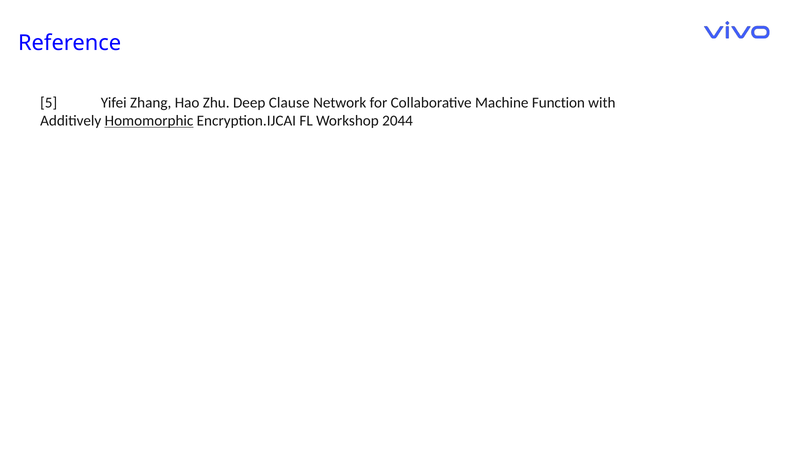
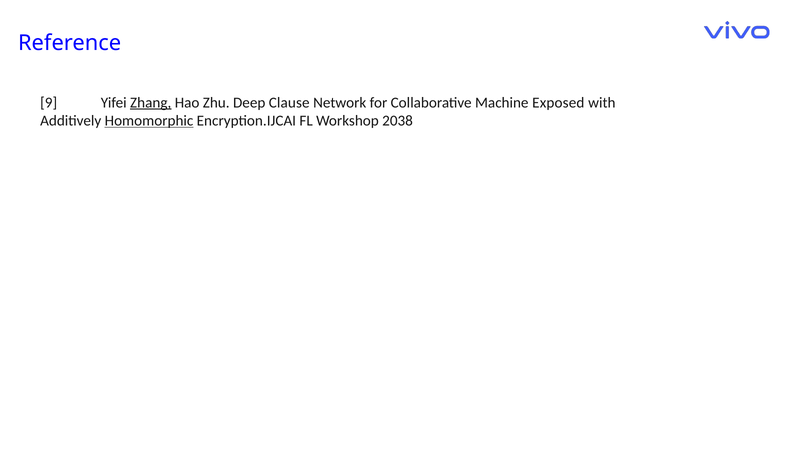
5: 5 -> 9
Zhang underline: none -> present
Function: Function -> Exposed
2044: 2044 -> 2038
